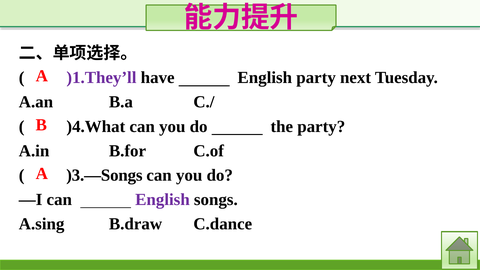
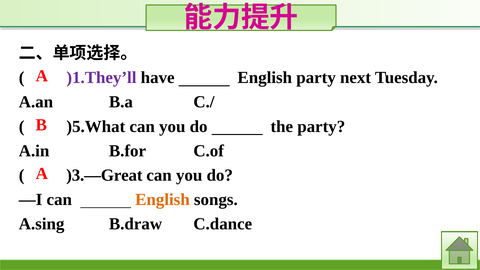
)4.What: )4.What -> )5.What
)3.—Songs: )3.—Songs -> )3.—Great
English at (162, 200) colour: purple -> orange
